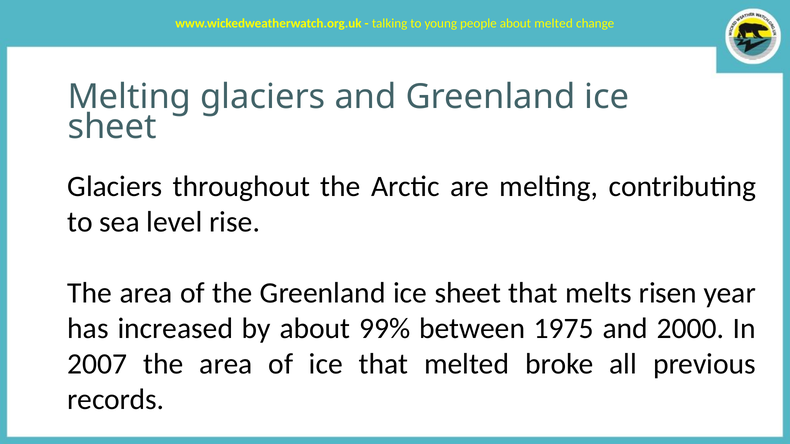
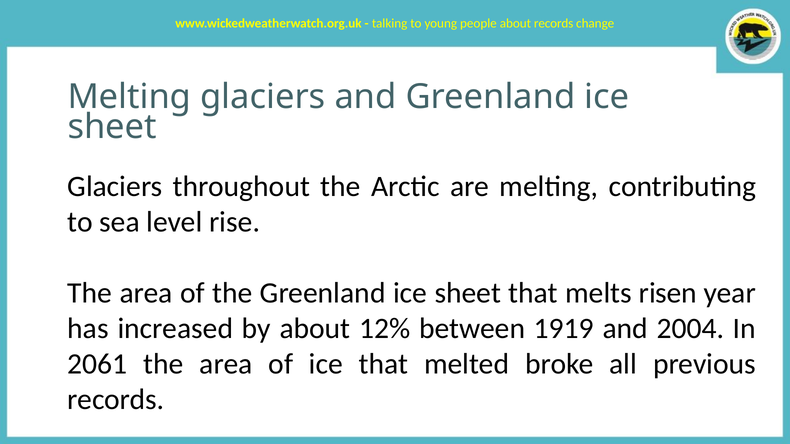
about melted: melted -> records
99%: 99% -> 12%
1975: 1975 -> 1919
2000: 2000 -> 2004
2007: 2007 -> 2061
